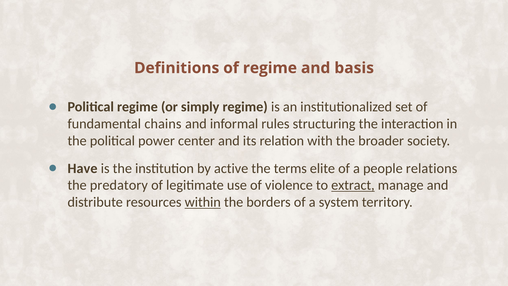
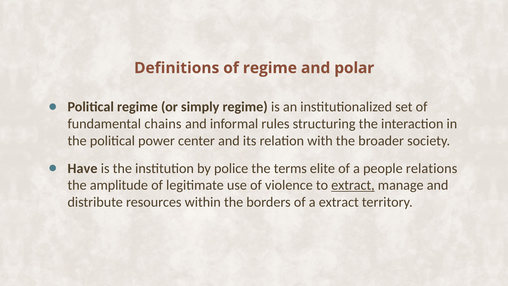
basis: basis -> polar
active: active -> police
predatory: predatory -> amplitude
within underline: present -> none
a system: system -> extract
